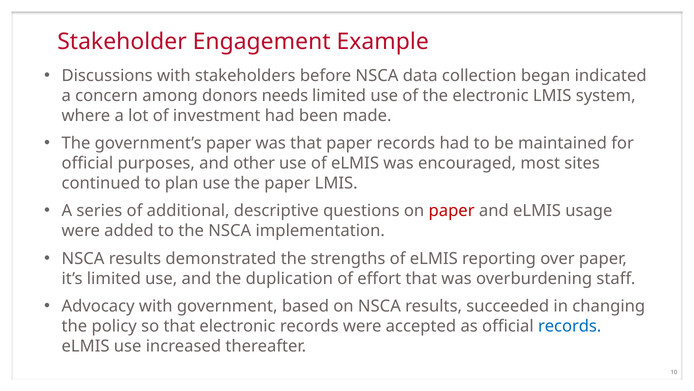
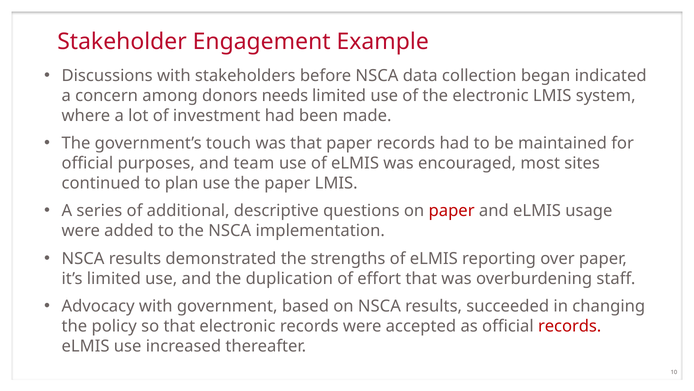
government’s paper: paper -> touch
other: other -> team
records at (570, 326) colour: blue -> red
